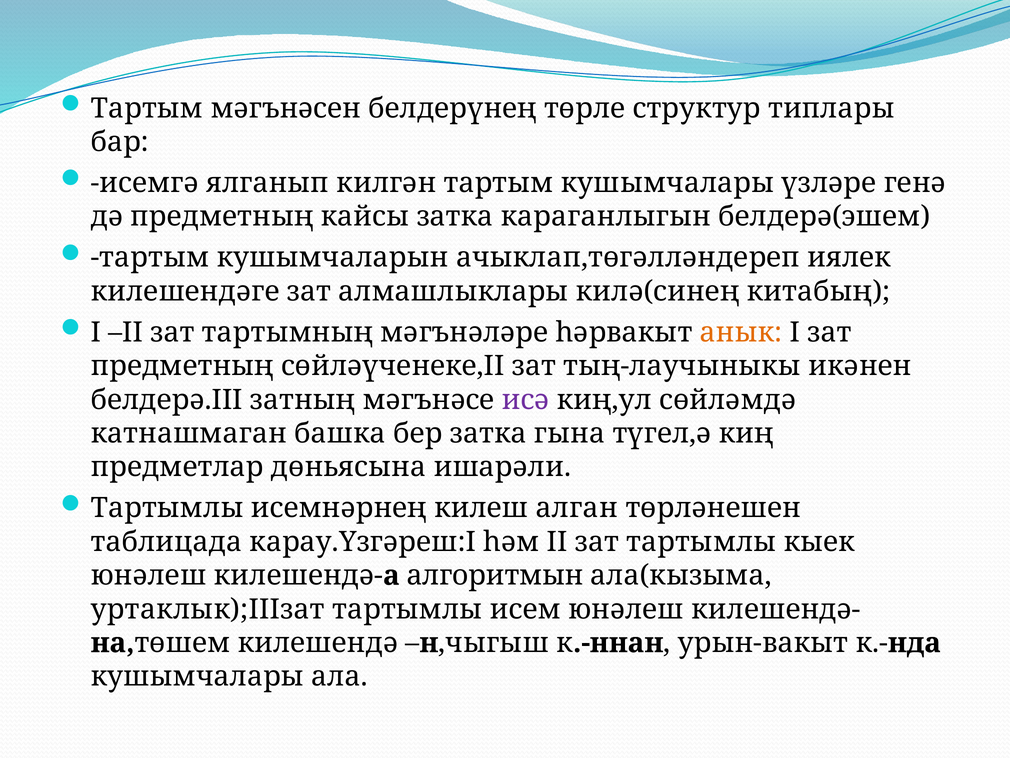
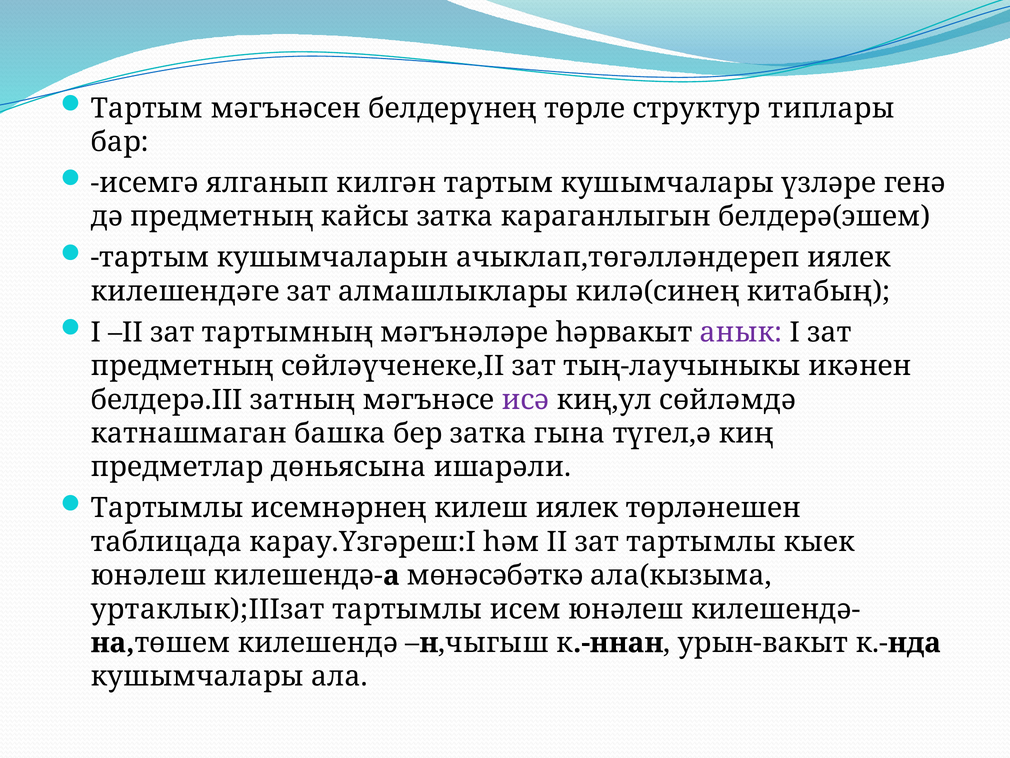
анык colour: orange -> purple
килеш алган: алган -> иялек
алгоритмын: алгоритмын -> мөнәсәбәткә
